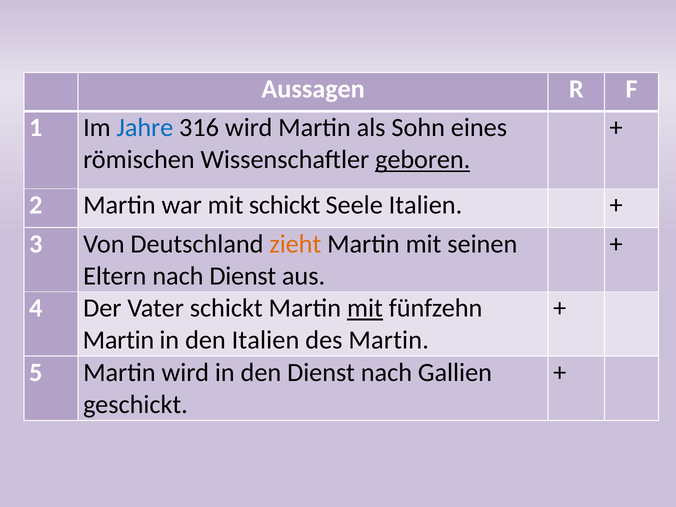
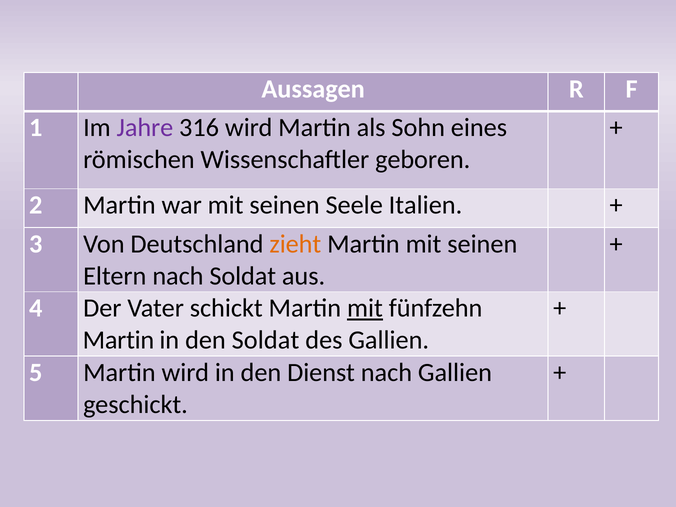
Jahre colour: blue -> purple
geboren underline: present -> none
war mit schickt: schickt -> seinen
nach Dienst: Dienst -> Soldat
den Italien: Italien -> Soldat
des Martin: Martin -> Gallien
